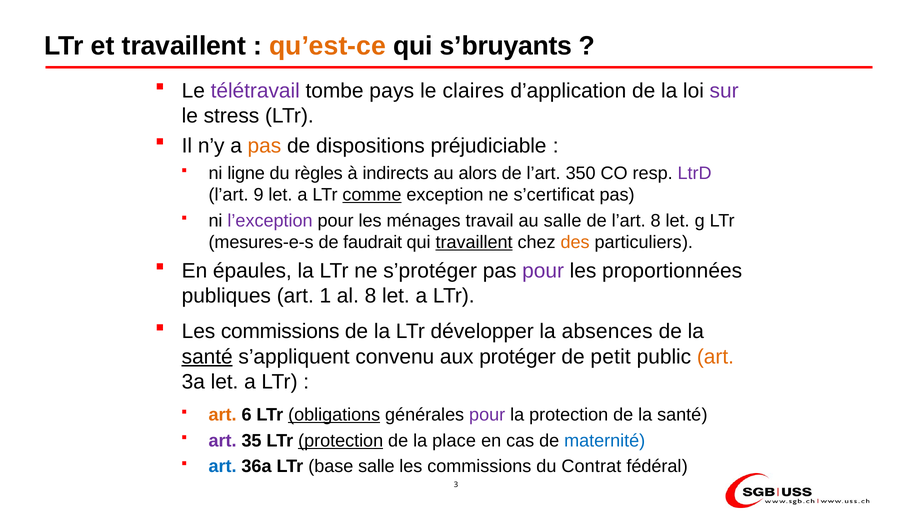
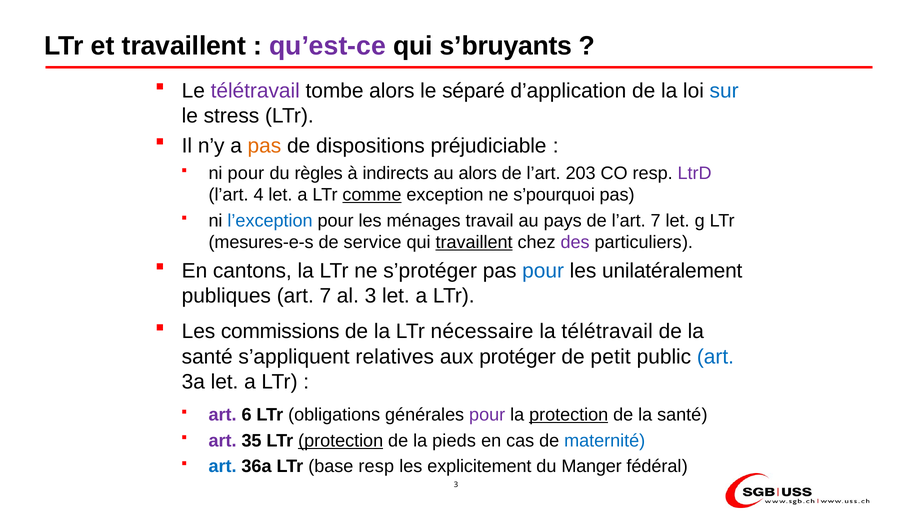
qu’est-ce colour: orange -> purple
tombe pays: pays -> alors
claires: claires -> séparé
sur colour: purple -> blue
ni ligne: ligne -> pour
350: 350 -> 203
9: 9 -> 4
s’certificat: s’certificat -> s’pourquoi
l’exception colour: purple -> blue
au salle: salle -> pays
l’art 8: 8 -> 7
faudrait: faudrait -> service
des colour: orange -> purple
épaules: épaules -> cantons
pour at (543, 271) colour: purple -> blue
proportionnées: proportionnées -> unilatéralement
art 1: 1 -> 7
al 8: 8 -> 3
développer: développer -> nécessaire
la absences: absences -> télétravail
santé at (207, 357) underline: present -> none
convenu: convenu -> relatives
art at (715, 357) colour: orange -> blue
art at (223, 415) colour: orange -> purple
obligations underline: present -> none
protection at (569, 415) underline: none -> present
place: place -> pieds
base salle: salle -> resp
commissions at (479, 466): commissions -> explicitement
Contrat: Contrat -> Manger
